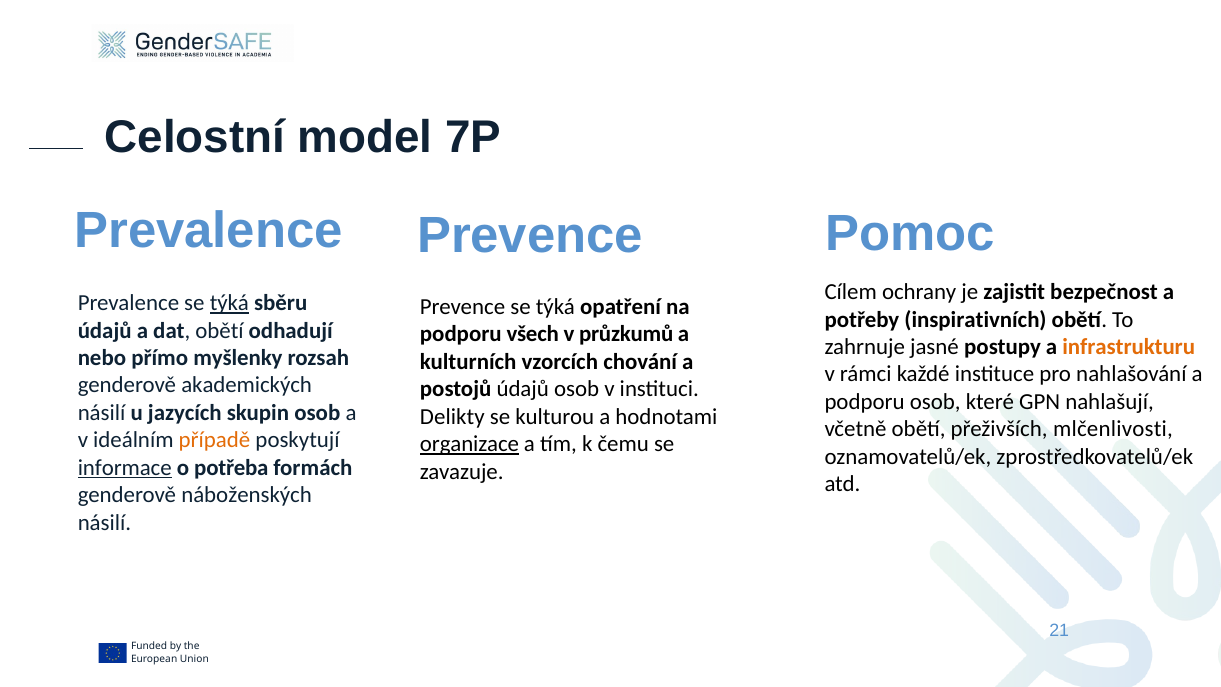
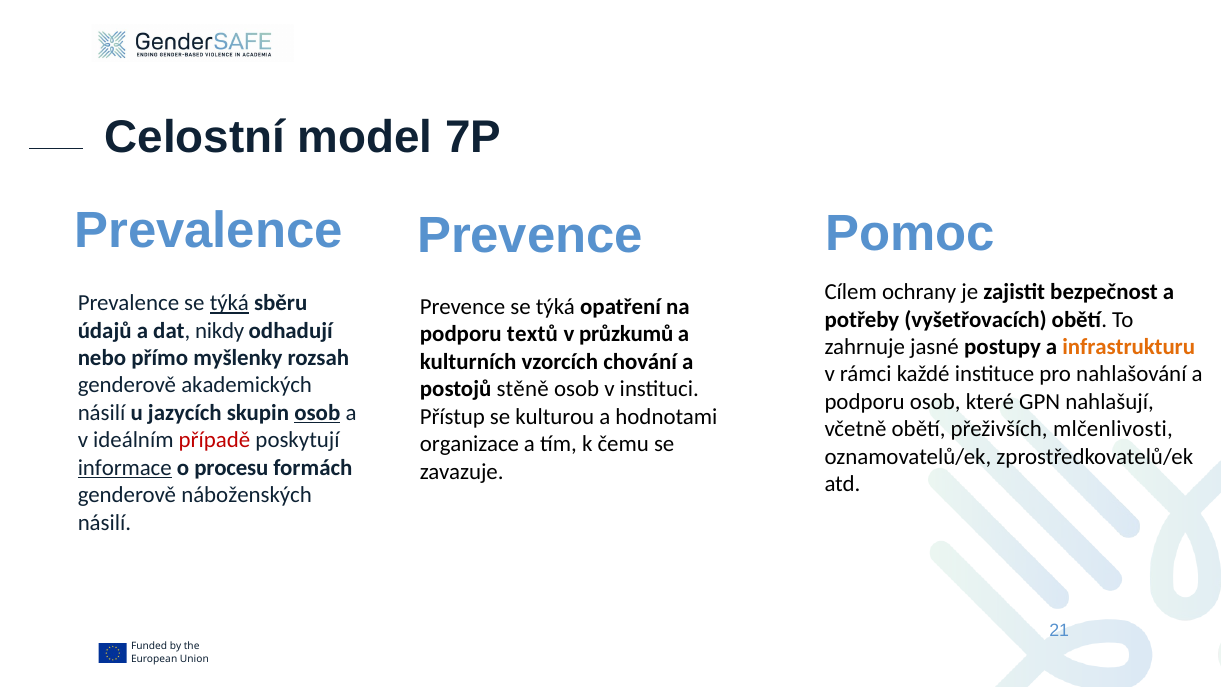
inspirativních: inspirativních -> vyšetřovacích
dat obětí: obětí -> nikdy
všech: všech -> textů
postojů údajů: údajů -> stěně
osob at (317, 413) underline: none -> present
Delikty: Delikty -> Přístup
případě colour: orange -> red
organizace underline: present -> none
potřeba: potřeba -> procesu
